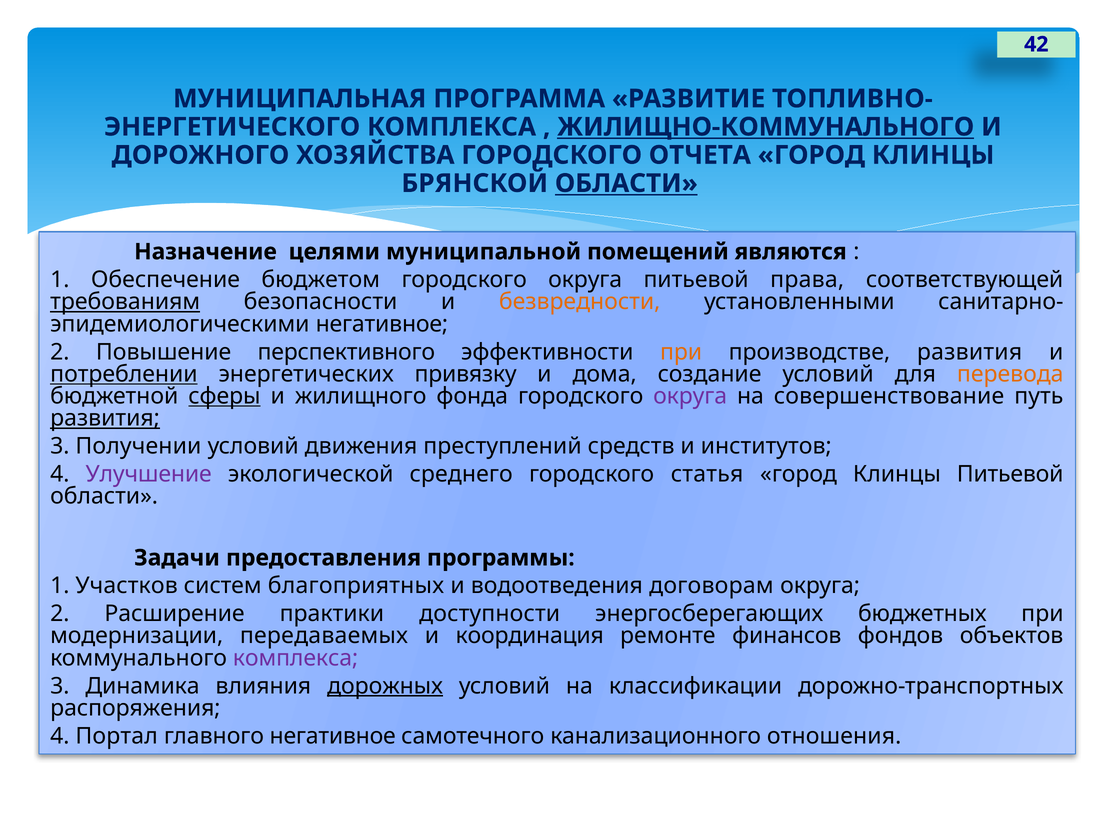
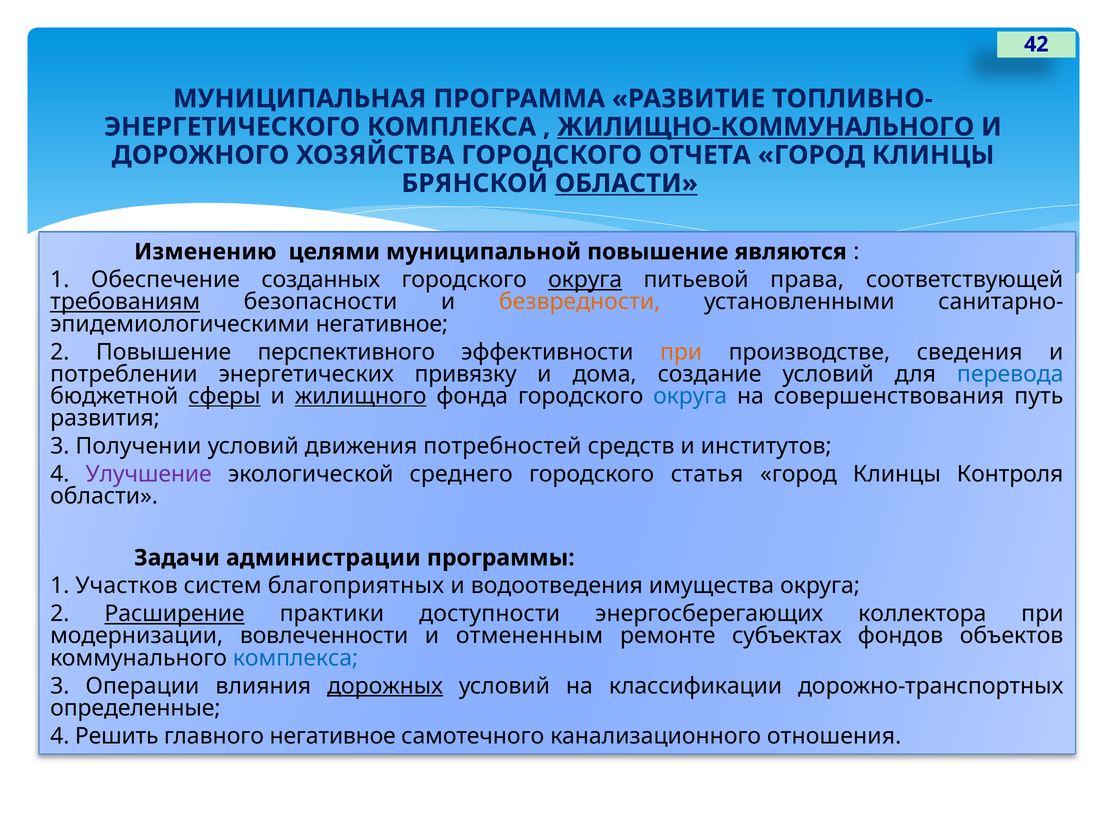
Назначение: Назначение -> Изменению
муниципальной помещений: помещений -> повышение
бюджетом: бюджетом -> созданных
округа at (585, 280) underline: none -> present
производстве развития: развития -> сведения
потреблении underline: present -> none
перевода colour: orange -> blue
жилищного underline: none -> present
округа at (690, 396) colour: purple -> blue
совершенствование: совершенствование -> совершенствования
развития at (105, 419) underline: present -> none
преступлений: преступлений -> потребностей
Клинцы Питьевой: Питьевой -> Контроля
предоставления: предоставления -> администрации
договорам: договорам -> имущества
Расширение underline: none -> present
бюджетных: бюджетных -> коллектора
передаваемых: передаваемых -> вовлеченности
координация: координация -> отмененным
финансов: финансов -> субъектах
комплекса at (296, 658) colour: purple -> blue
Динамика: Динамика -> Операции
распоряжения: распоряжения -> определенные
Портал: Портал -> Решить
